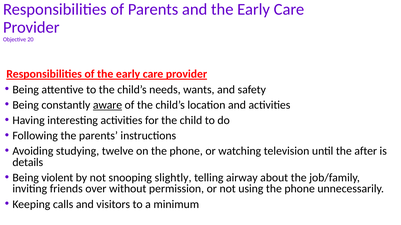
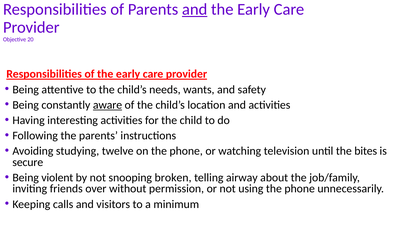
and at (195, 10) underline: none -> present
after: after -> bites
details: details -> secure
slightly: slightly -> broken
